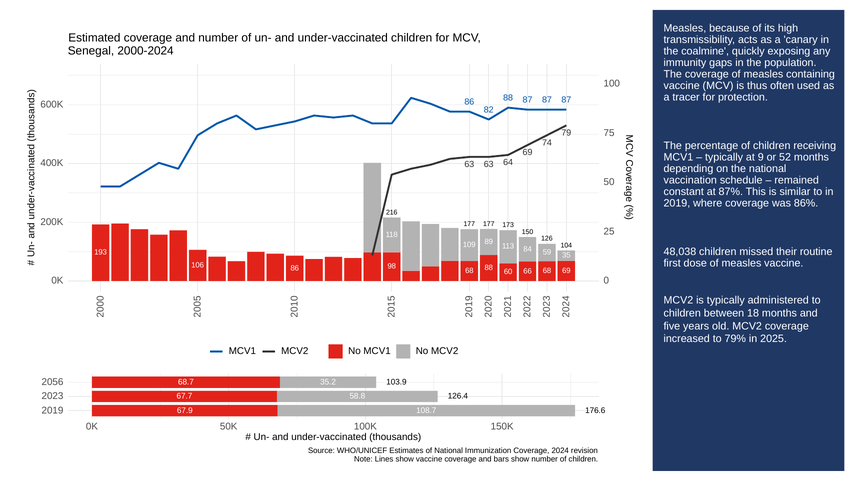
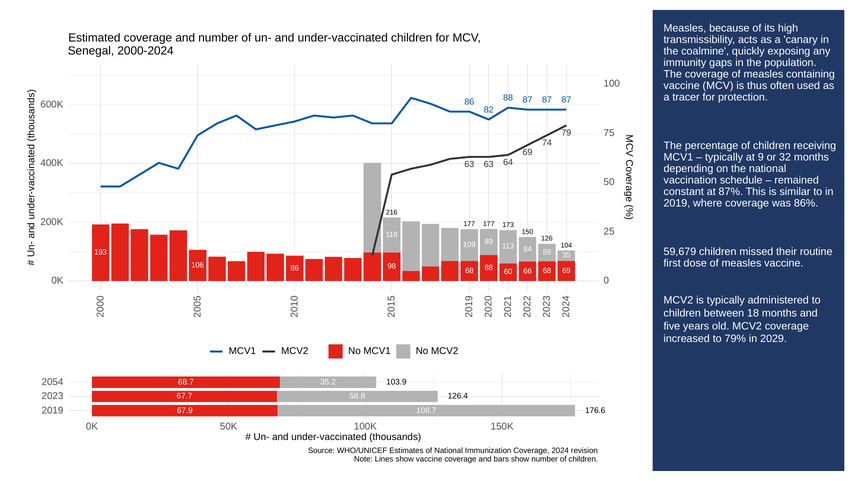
52: 52 -> 32
48,038: 48,038 -> 59,679
2025: 2025 -> 2029
2056: 2056 -> 2054
